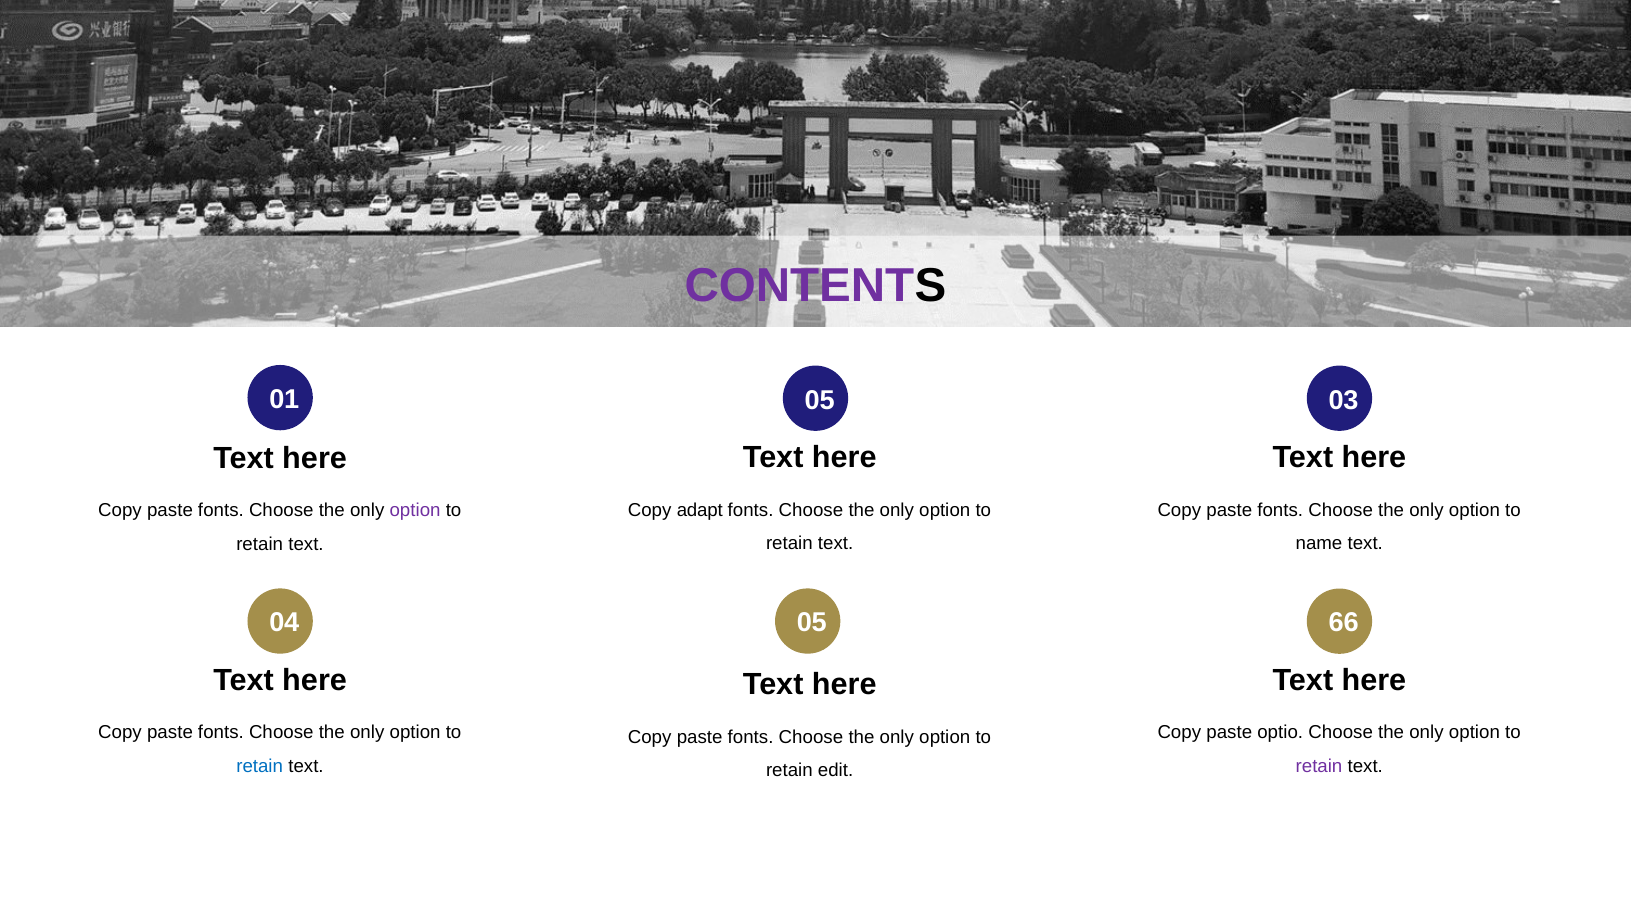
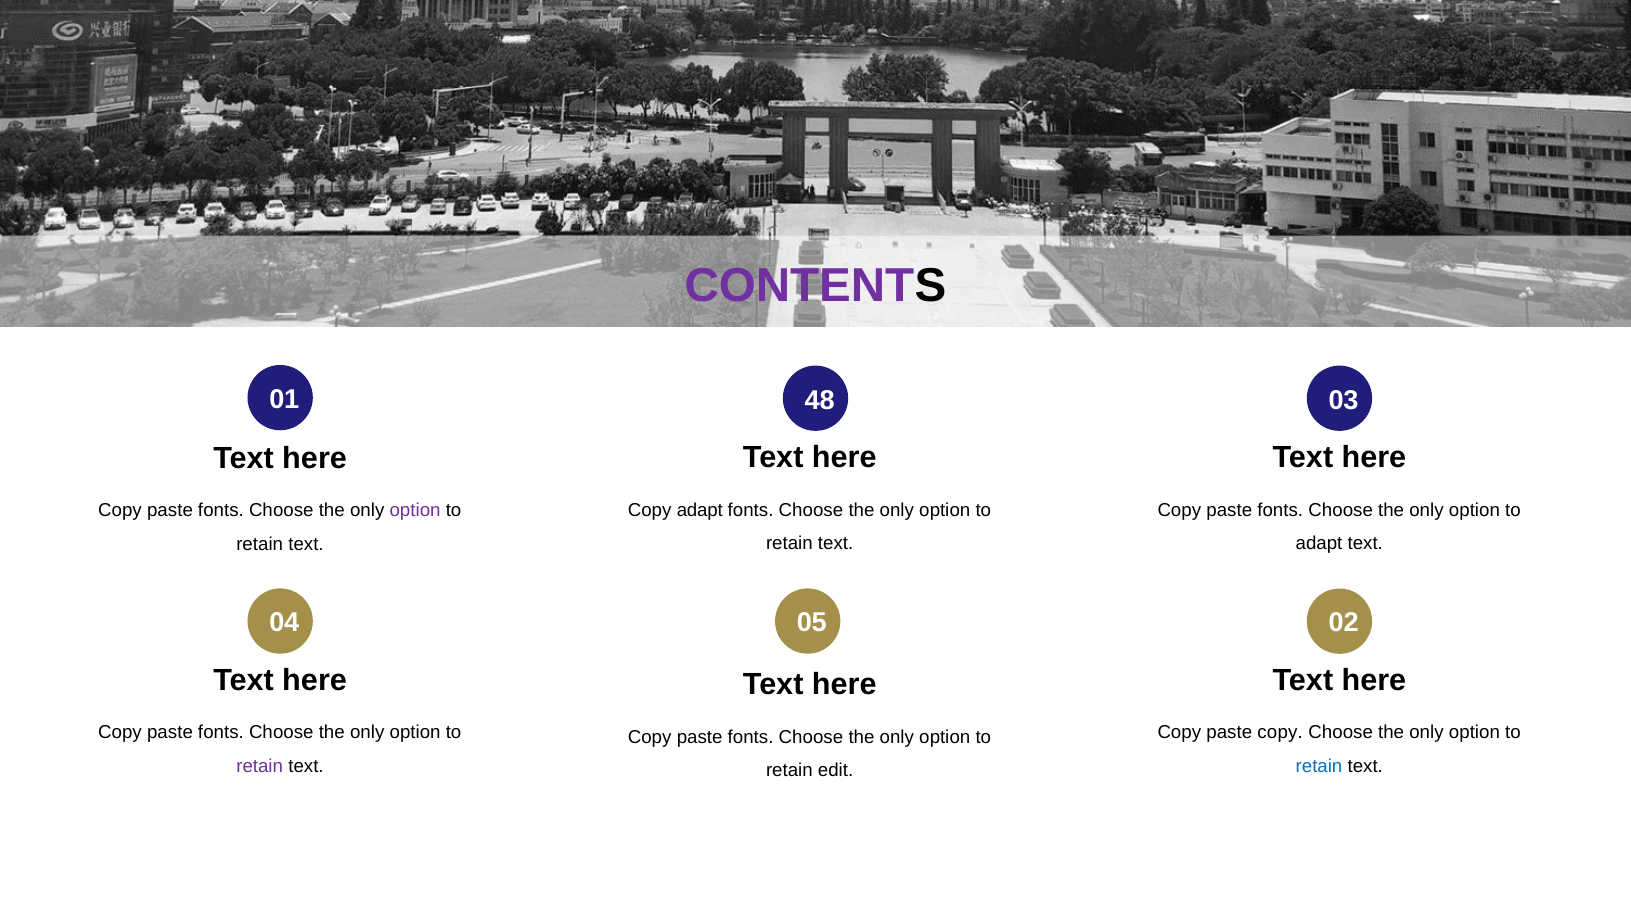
01 05: 05 -> 48
name at (1319, 544): name -> adapt
66: 66 -> 02
paste optio: optio -> copy
retain at (260, 766) colour: blue -> purple
retain at (1319, 766) colour: purple -> blue
